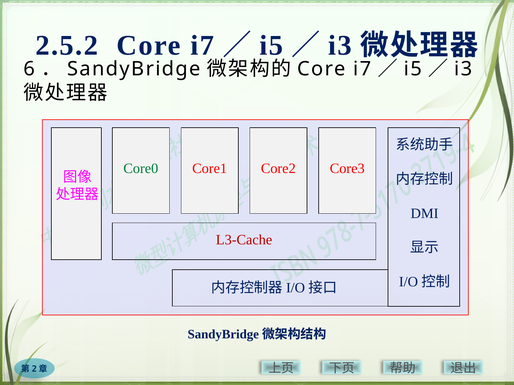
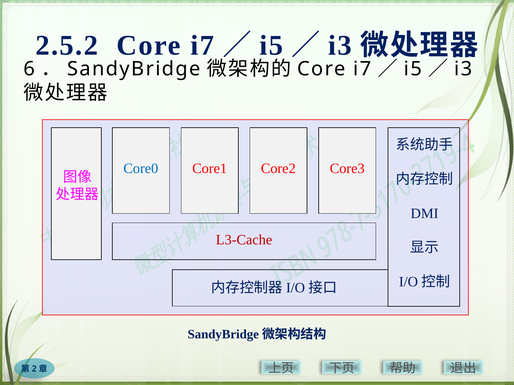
Core0 colour: green -> blue
